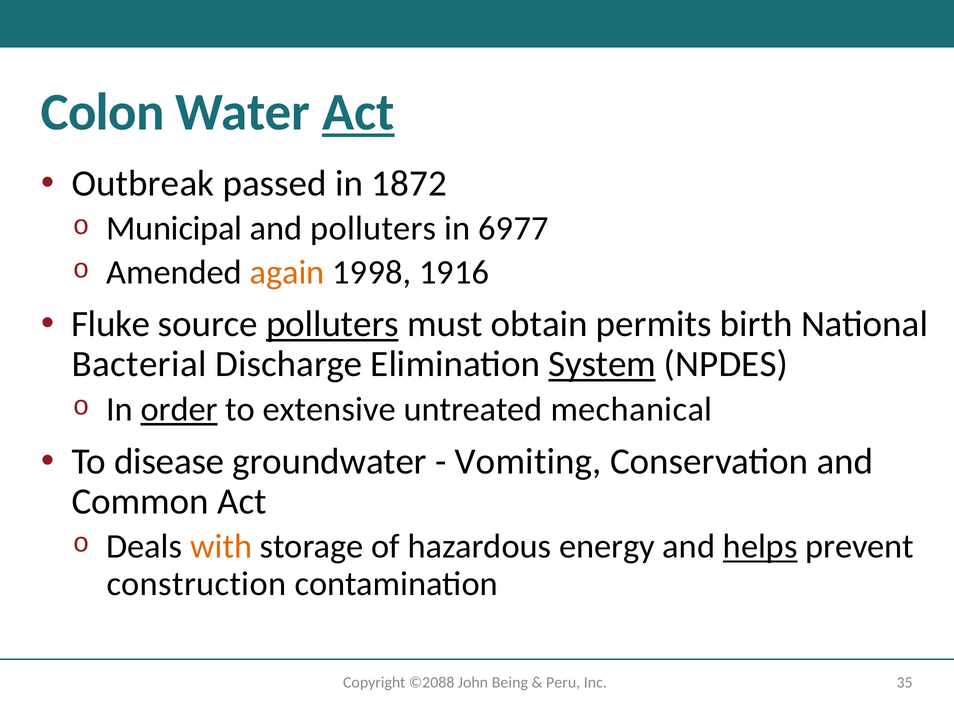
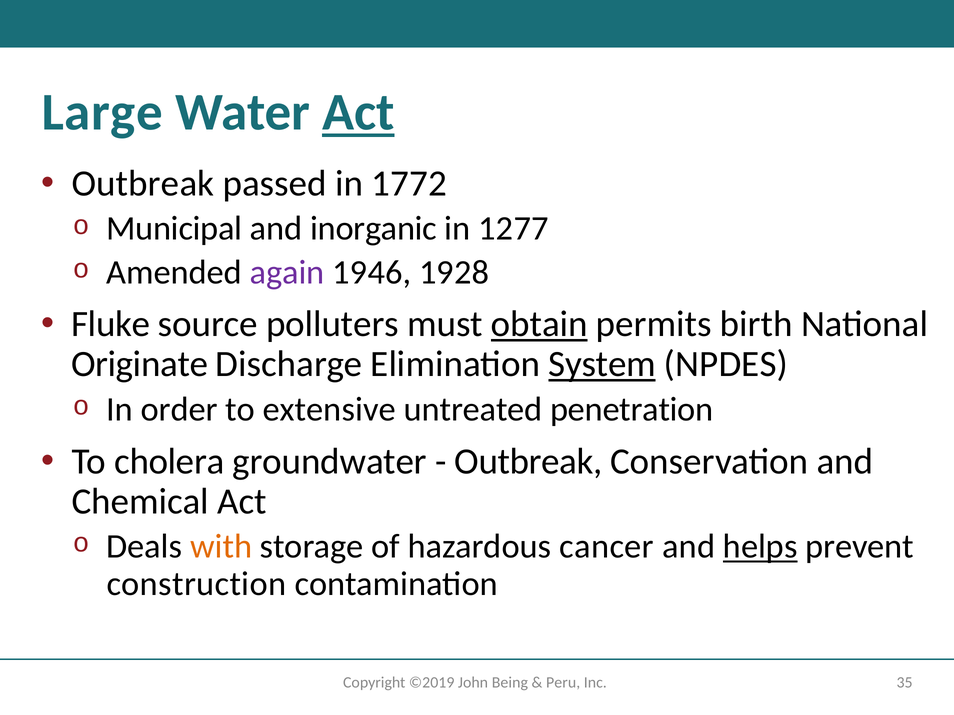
Colon: Colon -> Large
18: 18 -> 17
and polluters: polluters -> inorganic
69: 69 -> 12
again colour: orange -> purple
98: 98 -> 46
16: 16 -> 28
polluters at (332, 324) underline: present -> none
obtain underline: none -> present
Bacterial: Bacterial -> Originate
order underline: present -> none
mechanical: mechanical -> penetration
disease: disease -> cholera
Vomiting at (528, 462): Vomiting -> Outbreak
Common: Common -> Chemical
energy: energy -> cancer
©2088: ©2088 -> ©2019
